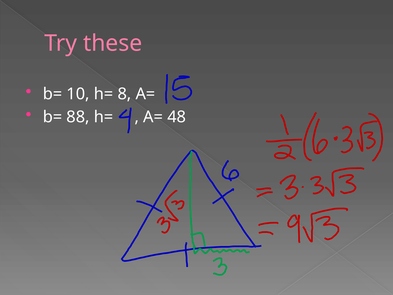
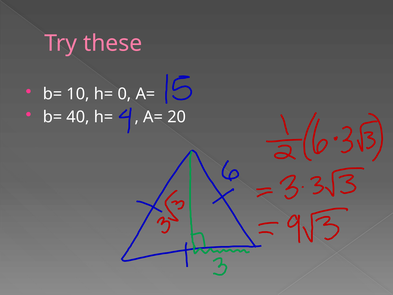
8: 8 -> 0
88: 88 -> 40
48: 48 -> 20
